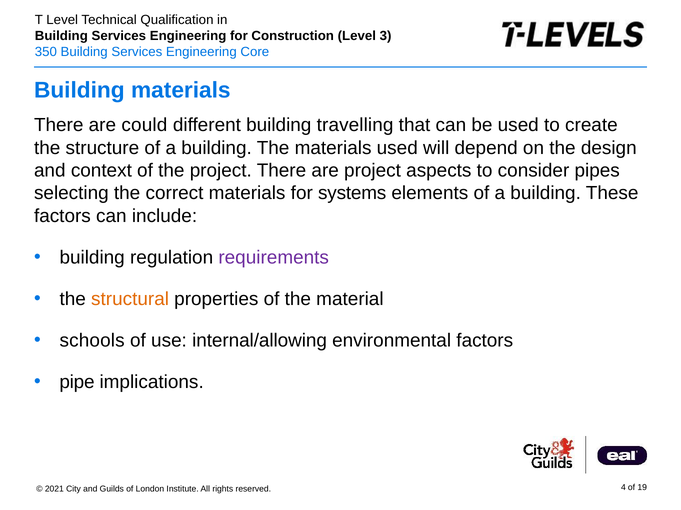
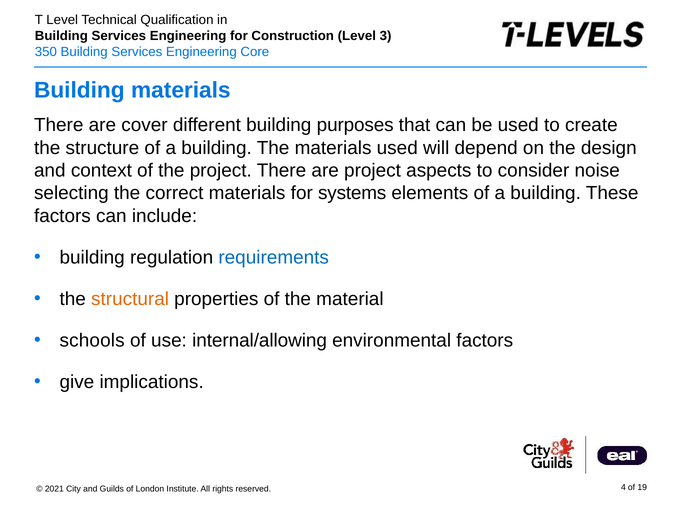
could: could -> cover
travelling: travelling -> purposes
pipes: pipes -> noise
requirements colour: purple -> blue
pipe: pipe -> give
